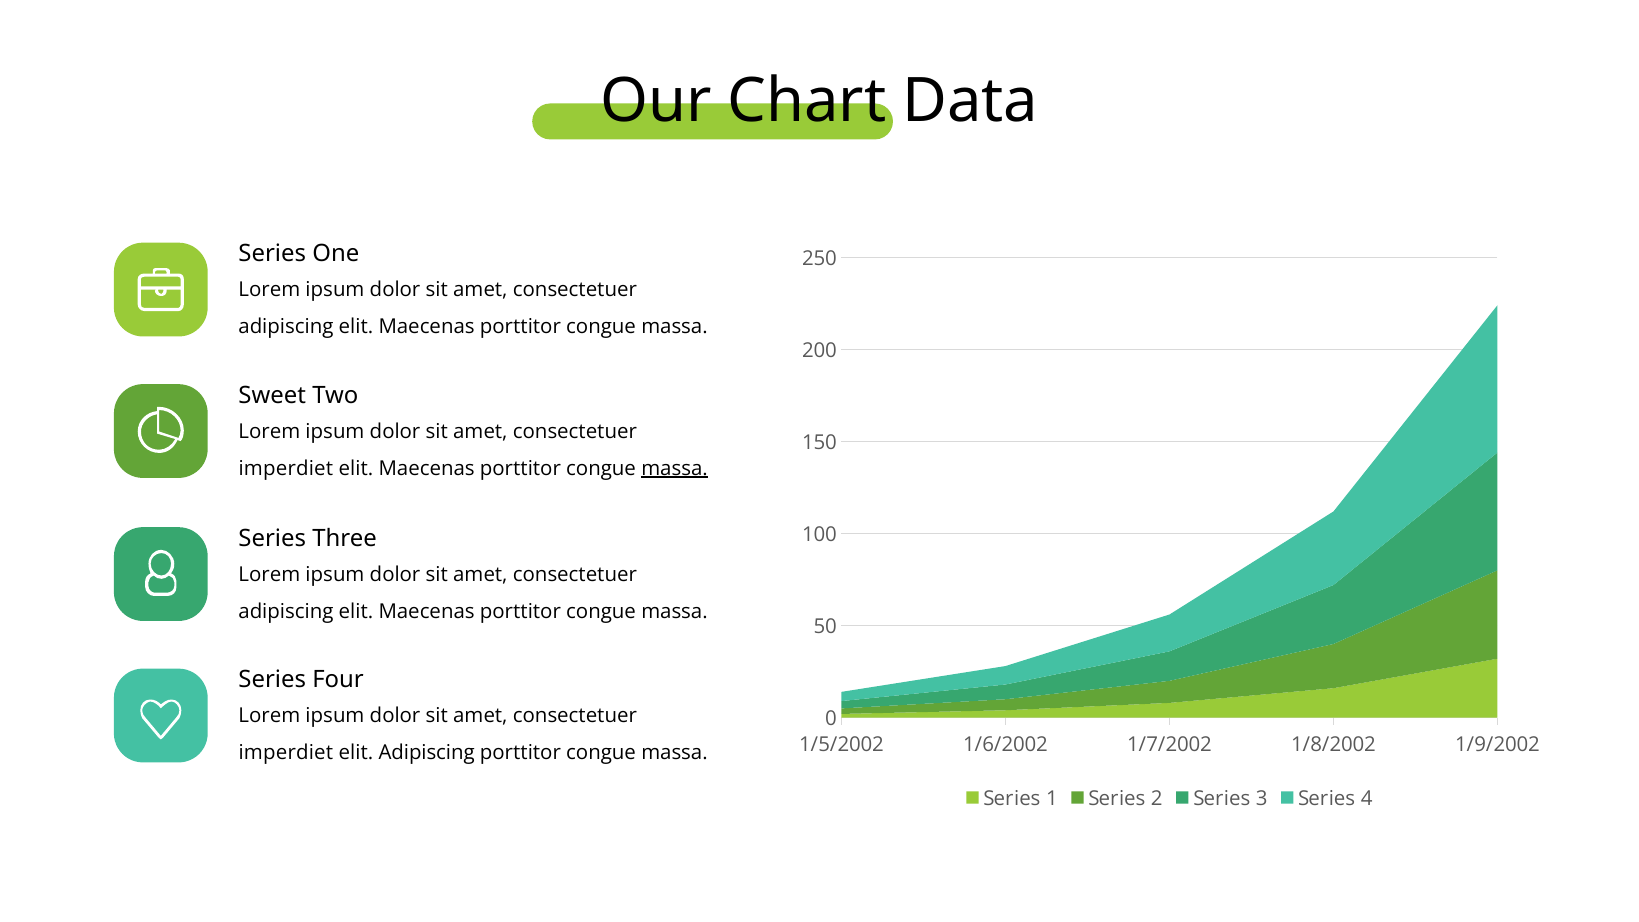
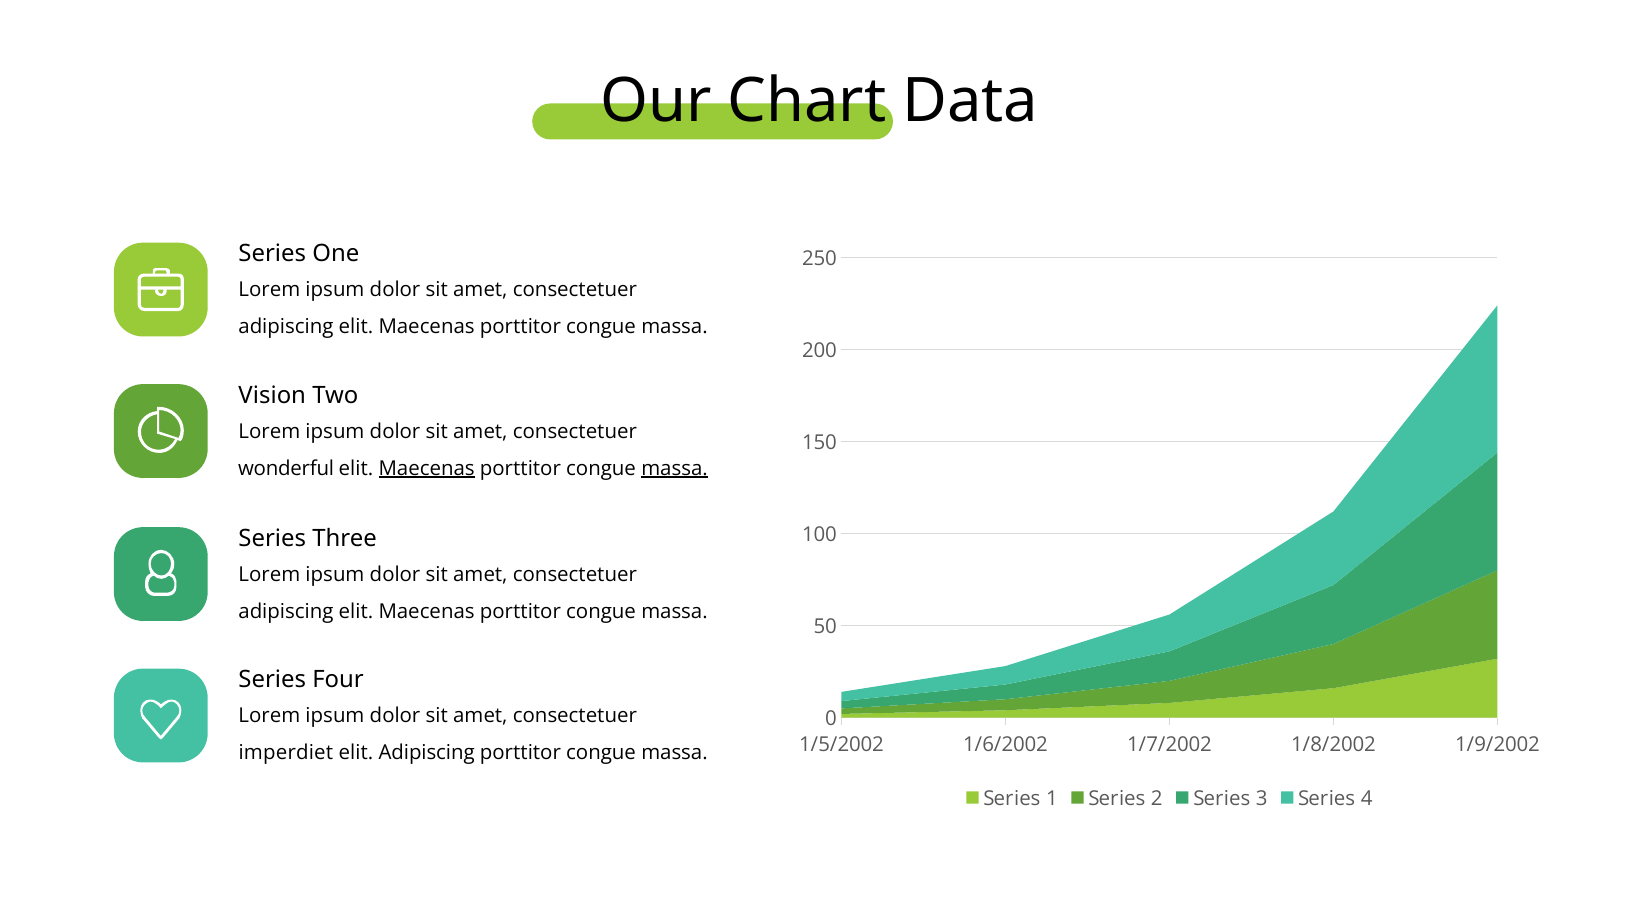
Sweet: Sweet -> Vision
imperdiet at (286, 468): imperdiet -> wonderful
Maecenas at (427, 468) underline: none -> present
